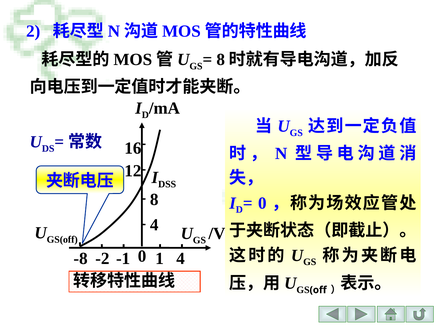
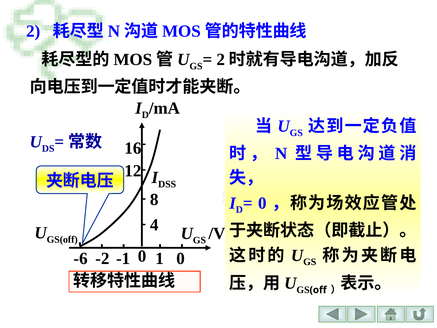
8 at (221, 59): 8 -> 2
-8: -8 -> -6
1 4: 4 -> 0
